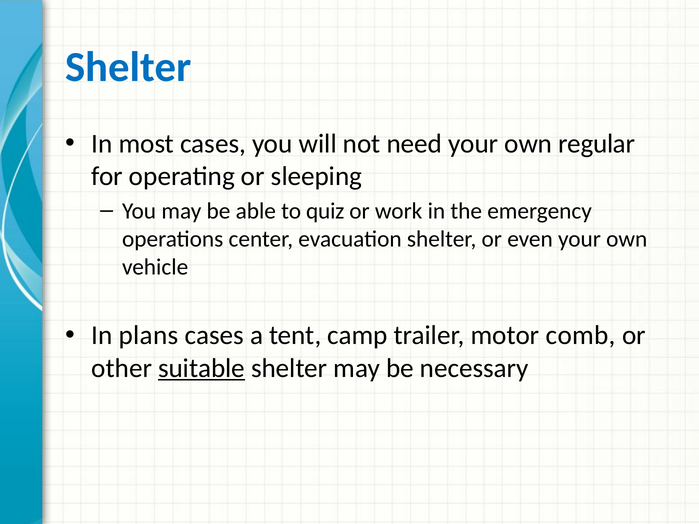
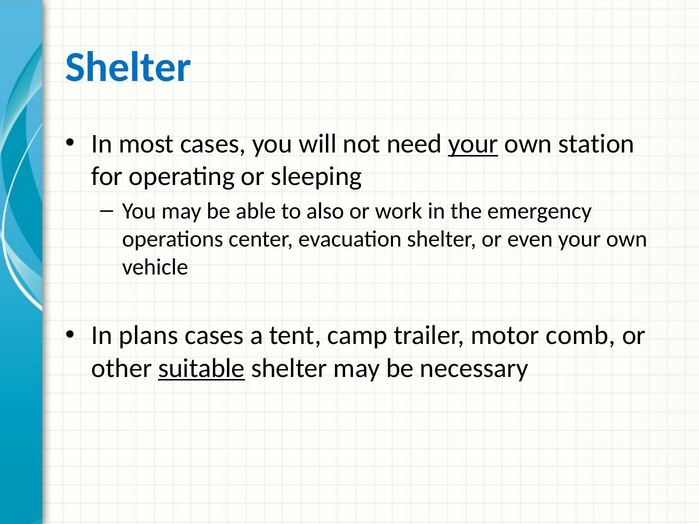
your at (473, 144) underline: none -> present
regular: regular -> station
quiz: quiz -> also
